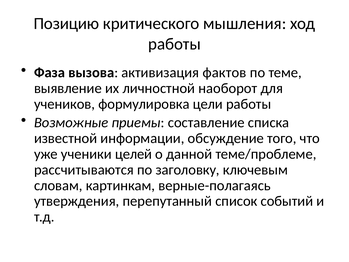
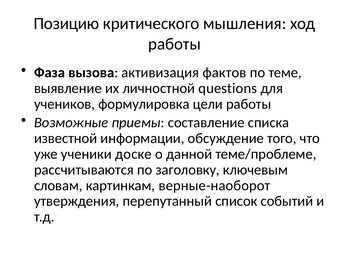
наоборот: наоборот -> questions
целей: целей -> доске
верные-полагаясь: верные-полагаясь -> верные-наоборот
